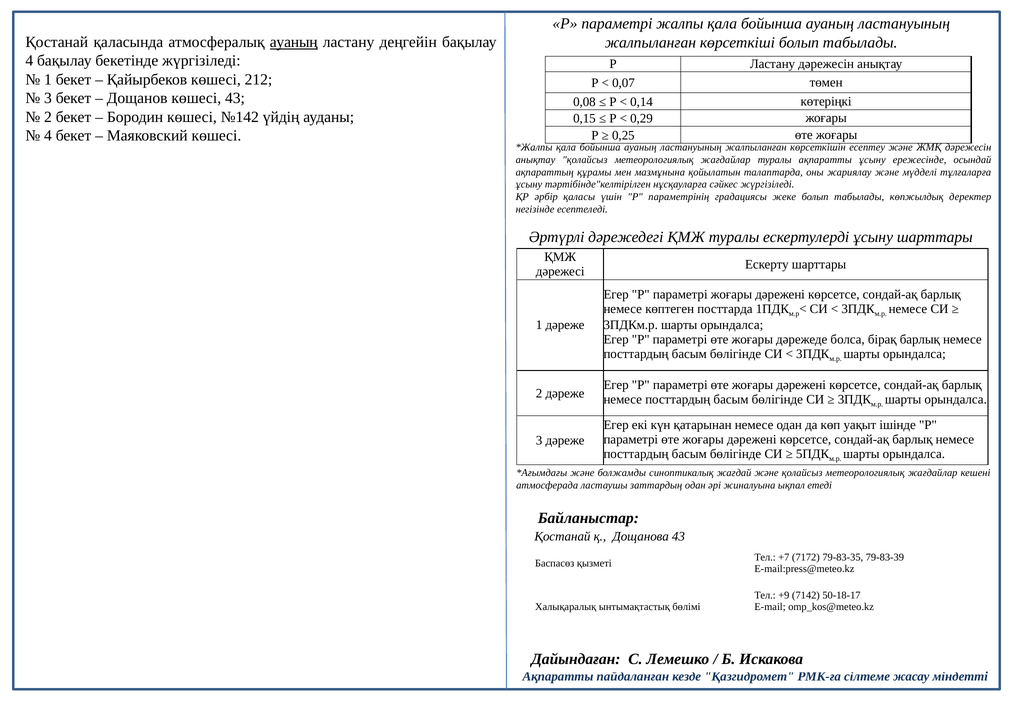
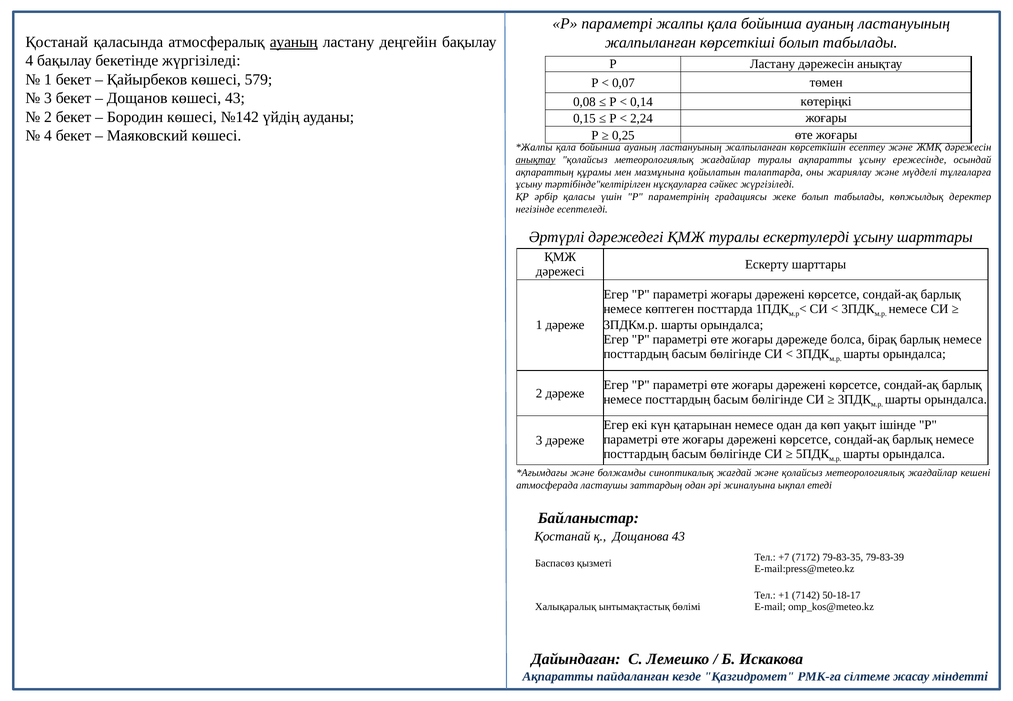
212: 212 -> 579
0,29: 0,29 -> 2,24
анықтау at (535, 160) underline: none -> present
+9: +9 -> +1
